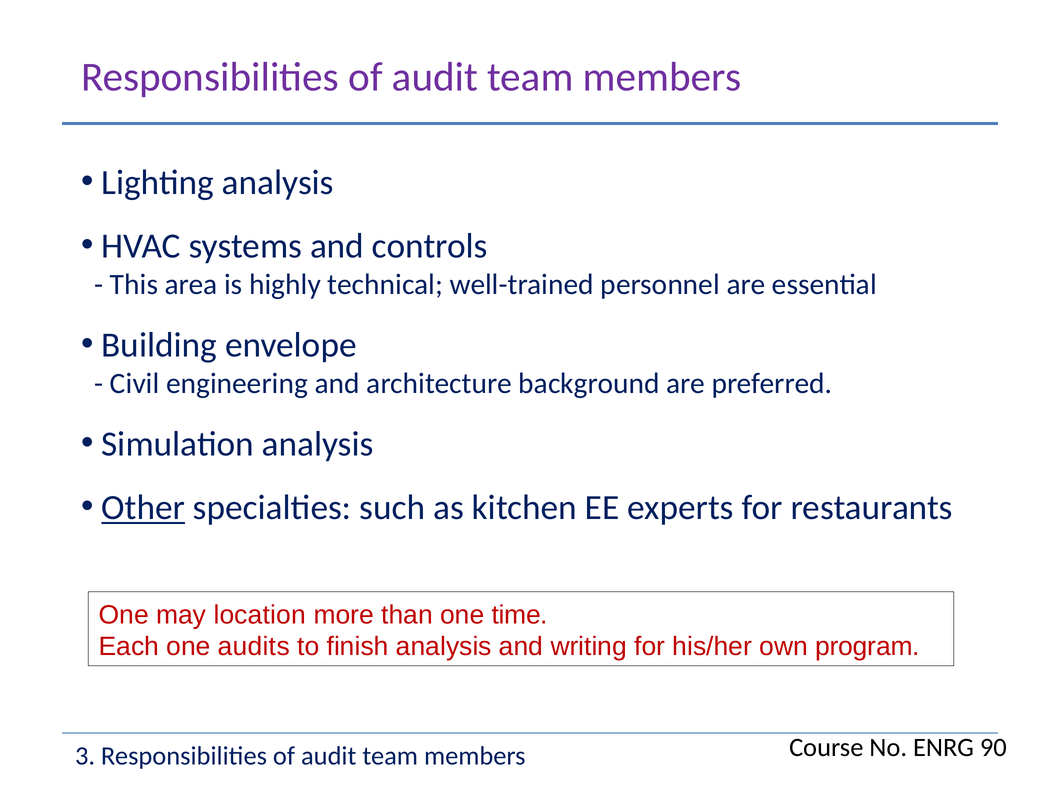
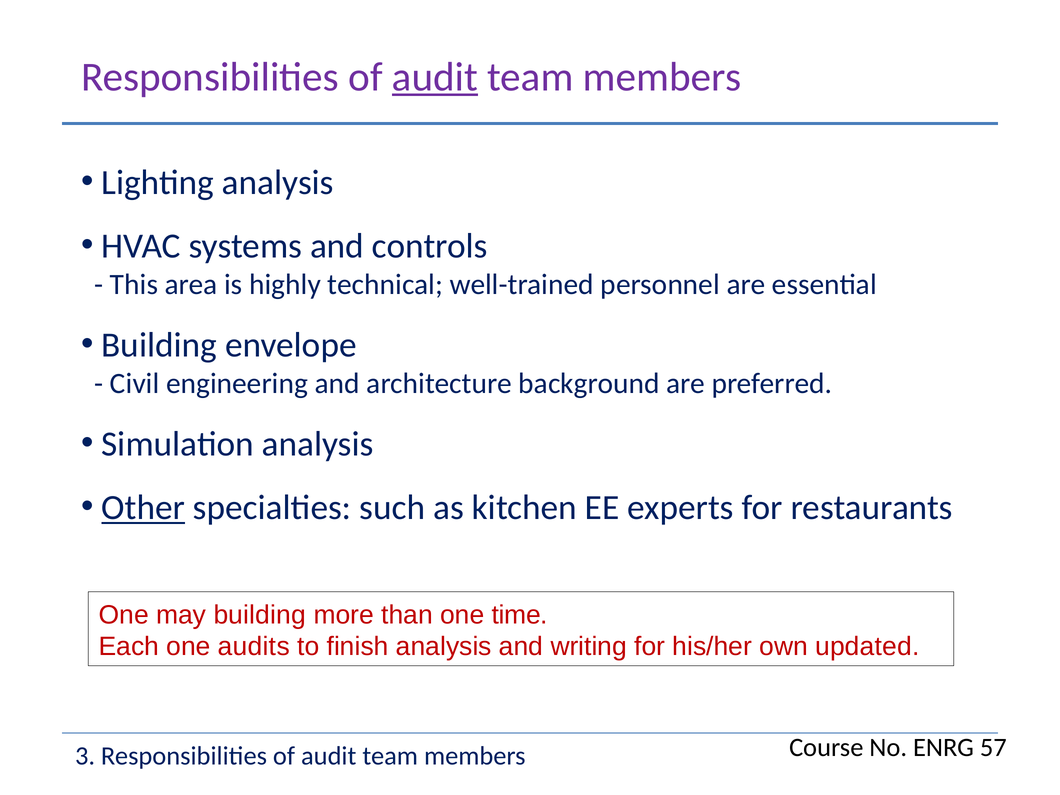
audit at (435, 77) underline: none -> present
may location: location -> building
program: program -> updated
90: 90 -> 57
